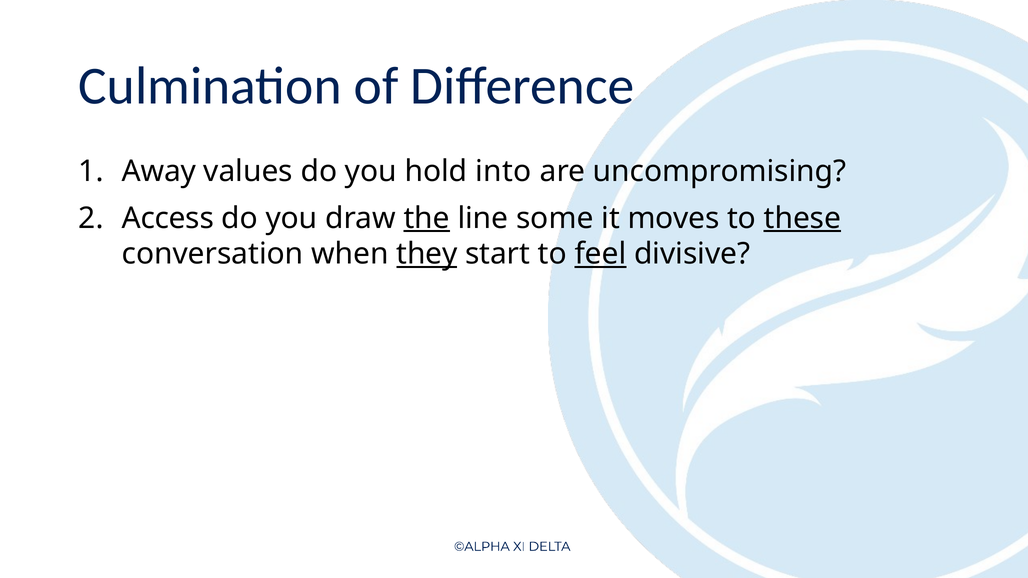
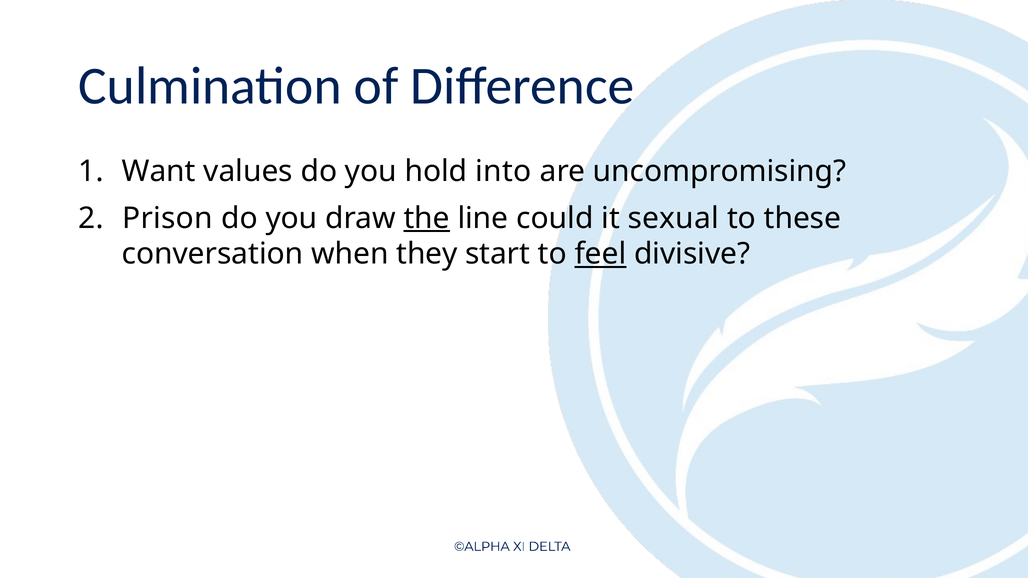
Away: Away -> Want
Access: Access -> Prison
some: some -> could
moves: moves -> sexual
these underline: present -> none
they underline: present -> none
